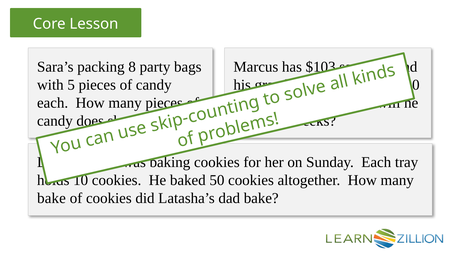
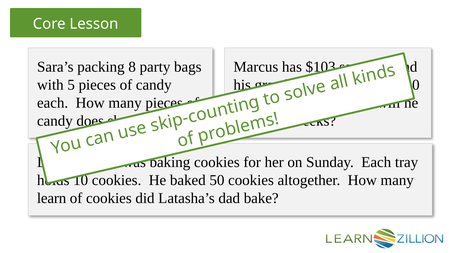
bake at (51, 198): bake -> learn
